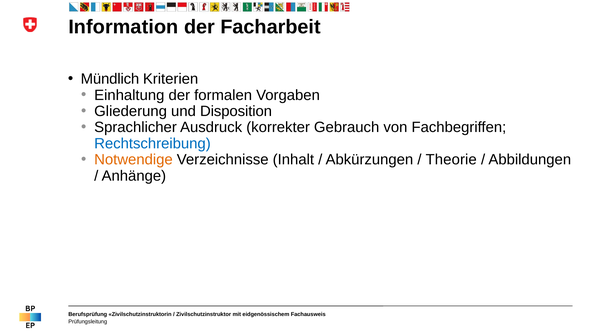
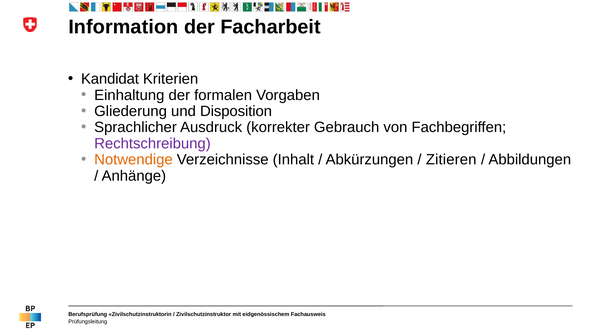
Mündlich: Mündlich -> Kandidat
Rechtschreibung colour: blue -> purple
Theorie: Theorie -> Zitieren
